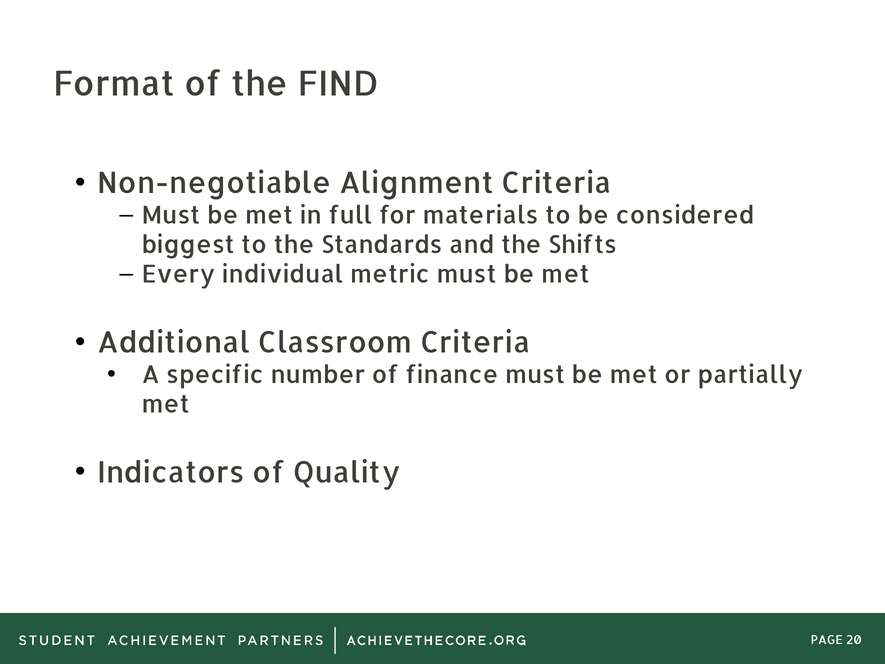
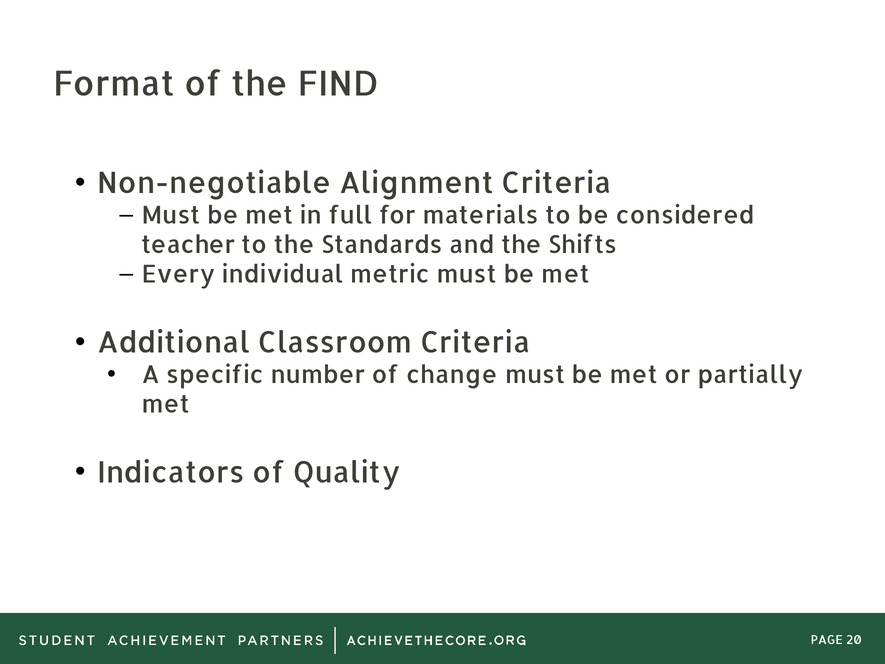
biggest: biggest -> teacher
finance: finance -> change
